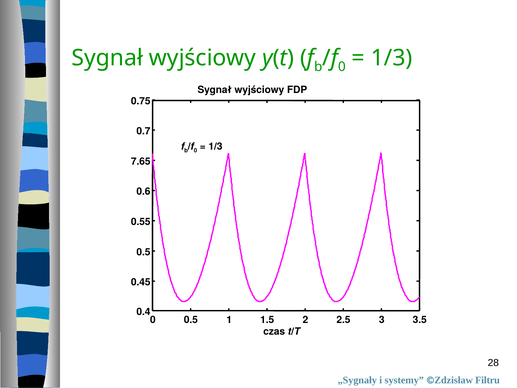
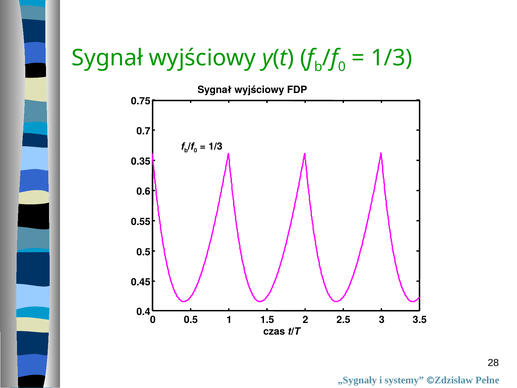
7.65: 7.65 -> 0.35
Filtru: Filtru -> Pełne
